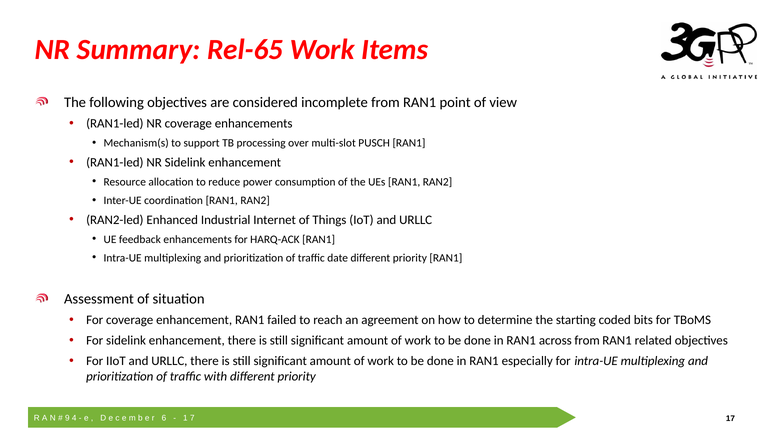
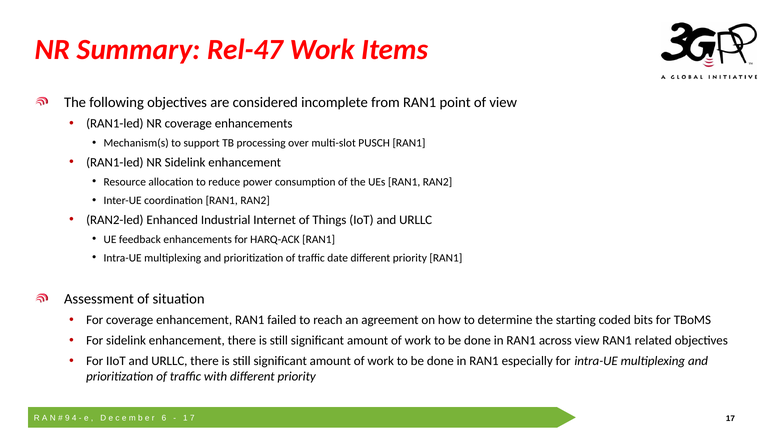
Rel-65: Rel-65 -> Rel-47
across from: from -> view
